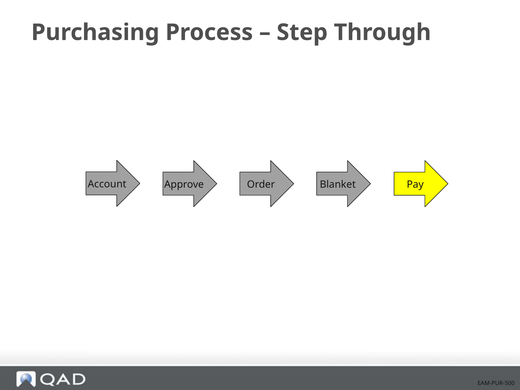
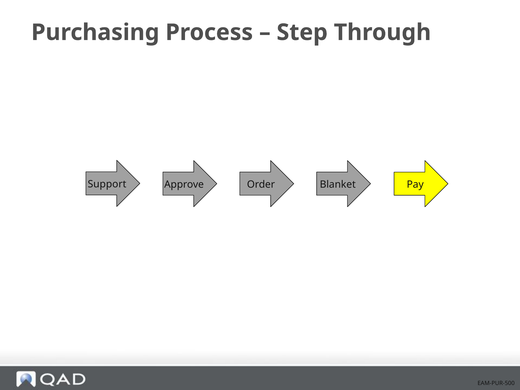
Account: Account -> Support
